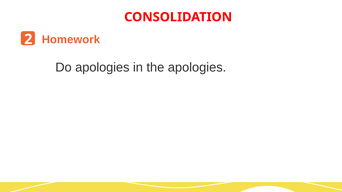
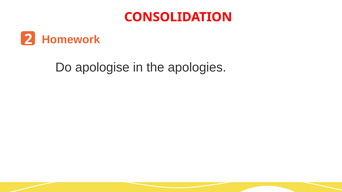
Do apologies: apologies -> apologise
